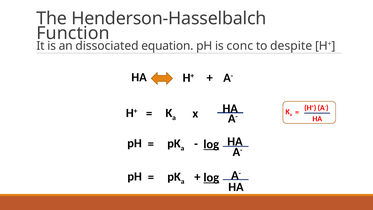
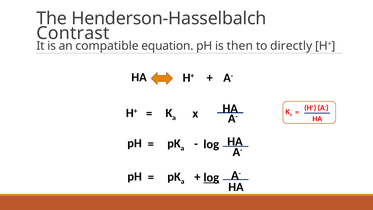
Function: Function -> Contrast
dissociated: dissociated -> compatible
conc: conc -> then
despite: despite -> directly
log at (211, 144) underline: present -> none
